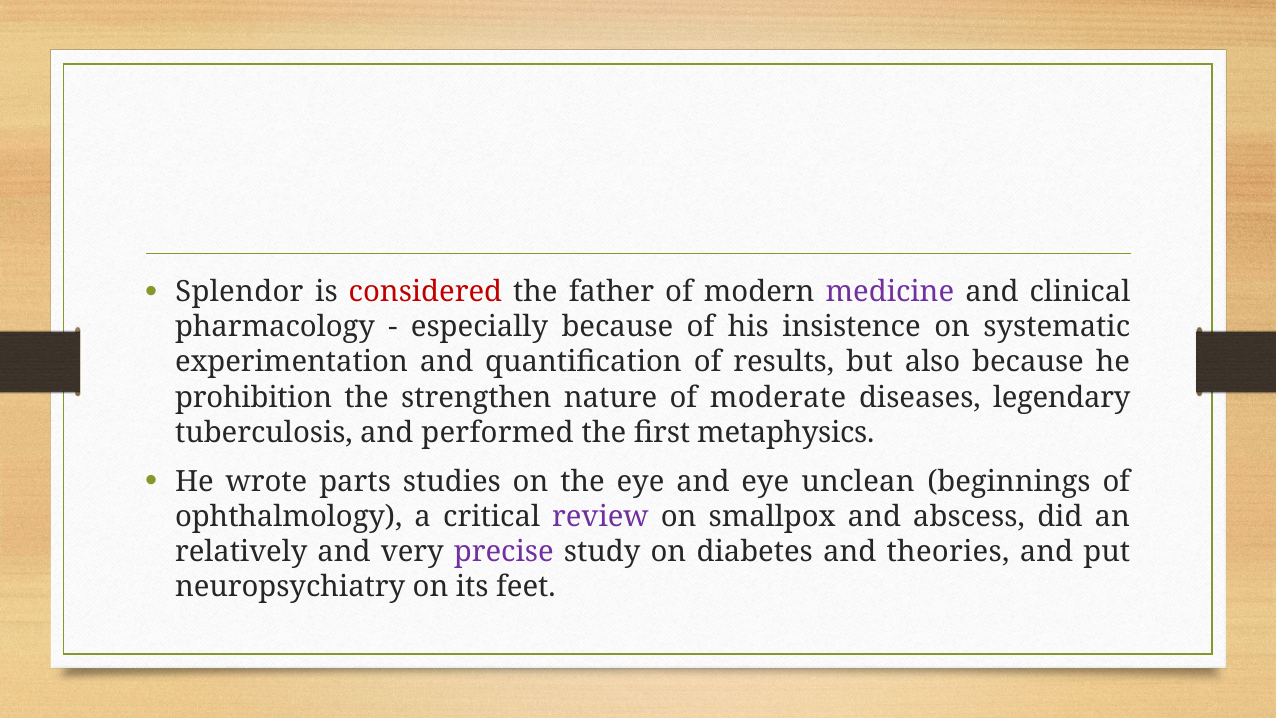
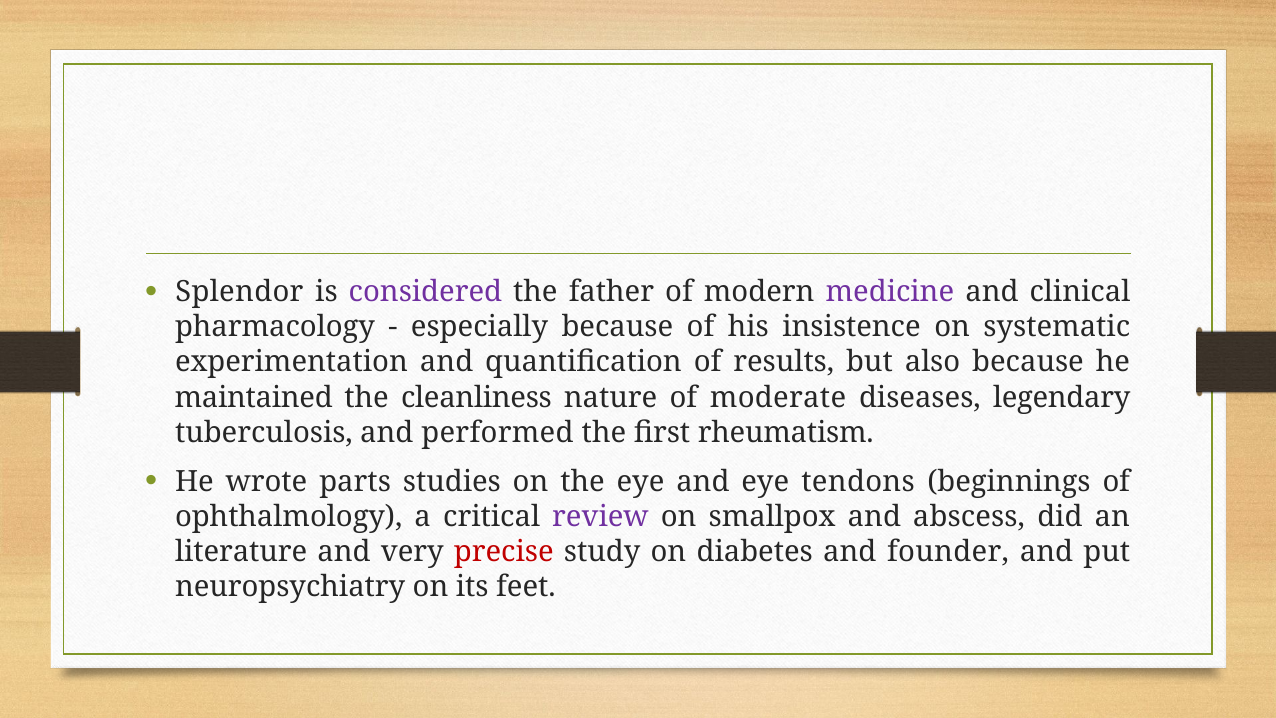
considered colour: red -> purple
prohibition: prohibition -> maintained
strengthen: strengthen -> cleanliness
metaphysics: metaphysics -> rheumatism
unclean: unclean -> tendons
relatively: relatively -> literature
precise colour: purple -> red
theories: theories -> founder
